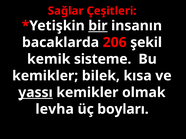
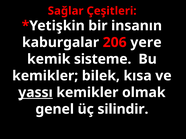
bir underline: present -> none
bacaklarda: bacaklarda -> kaburgalar
şekil: şekil -> yere
levha: levha -> genel
boyları: boyları -> silindir
